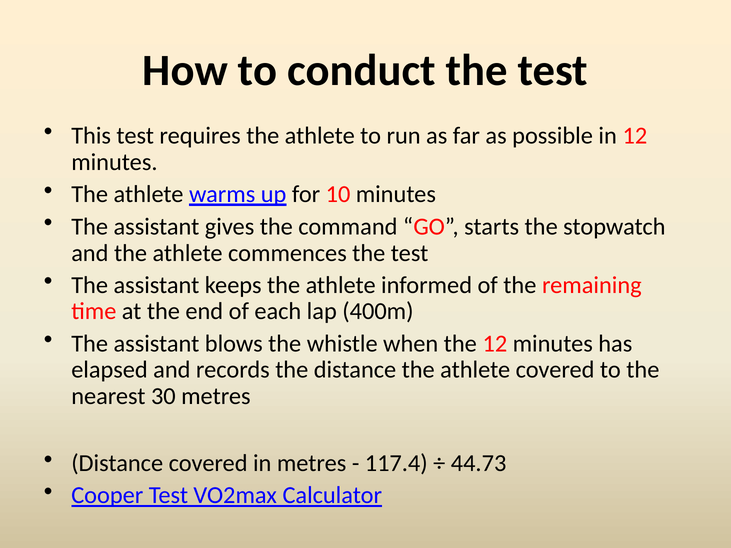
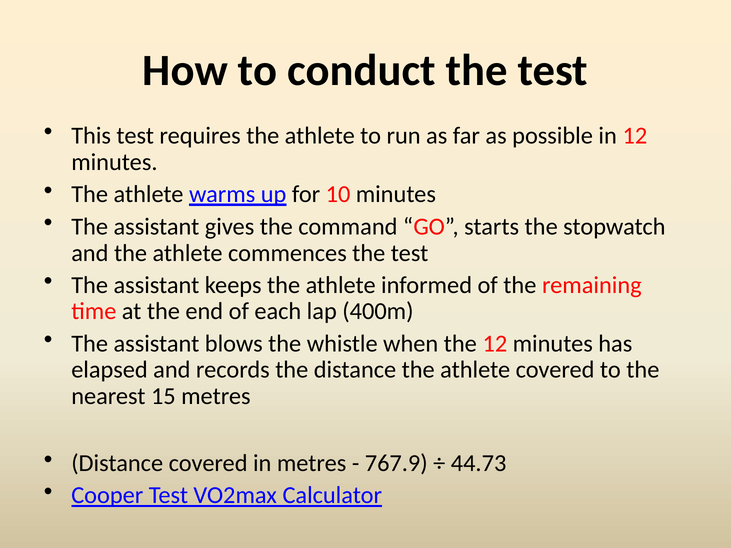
30: 30 -> 15
117.4: 117.4 -> 767.9
